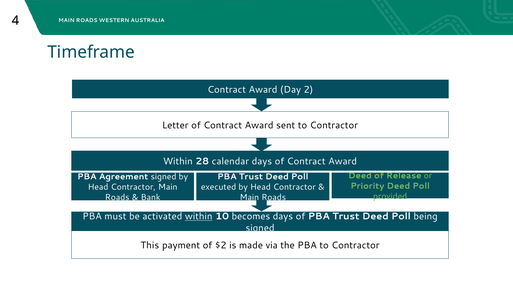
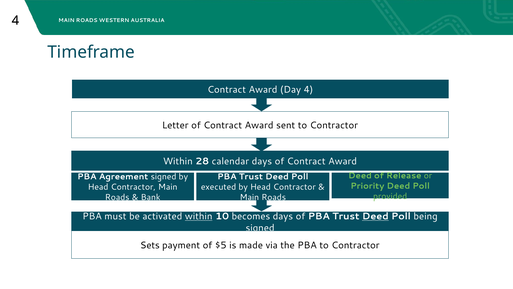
Day 2: 2 -> 4
Deed at (375, 216) underline: none -> present
This: This -> Sets
$2: $2 -> $5
